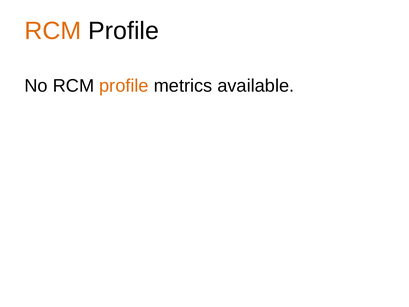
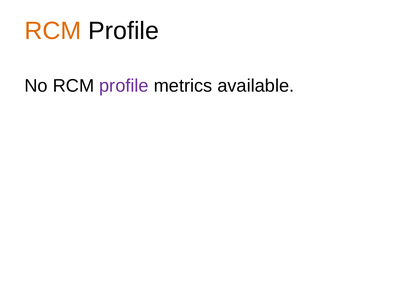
profile at (124, 86) colour: orange -> purple
